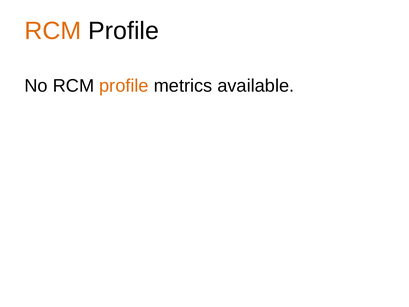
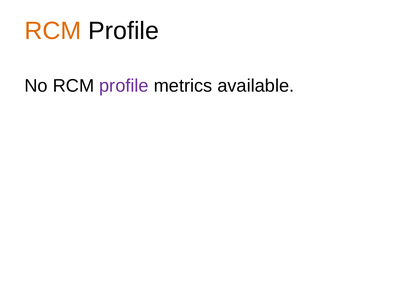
profile at (124, 86) colour: orange -> purple
